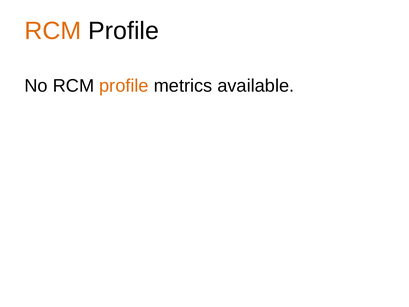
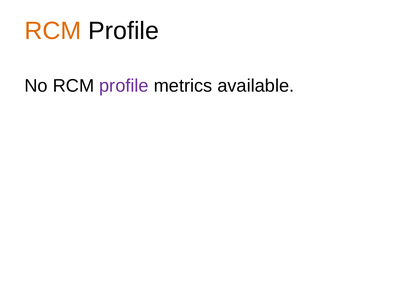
profile at (124, 86) colour: orange -> purple
